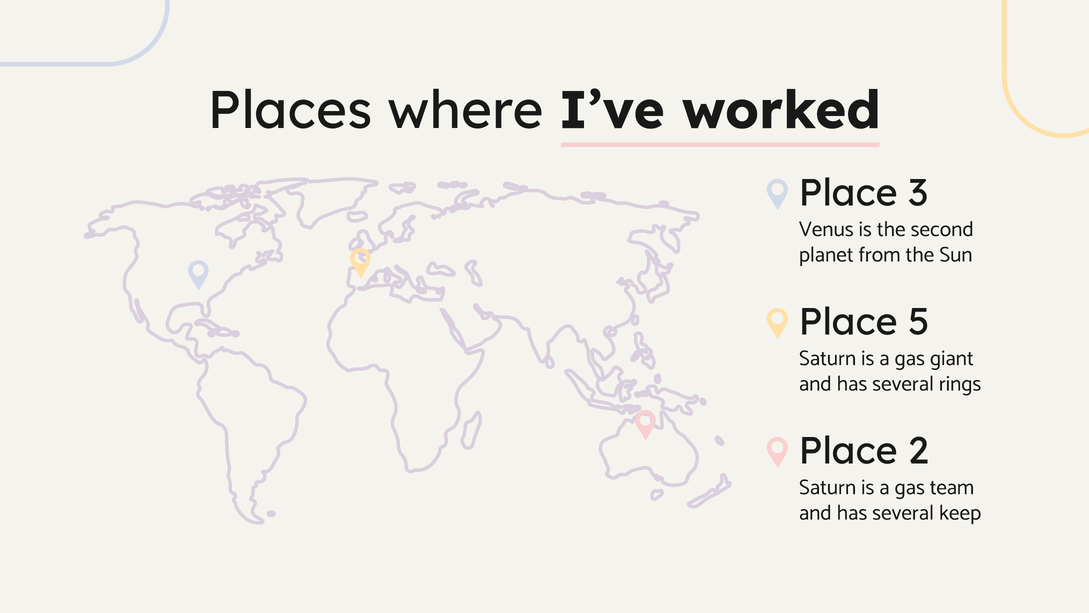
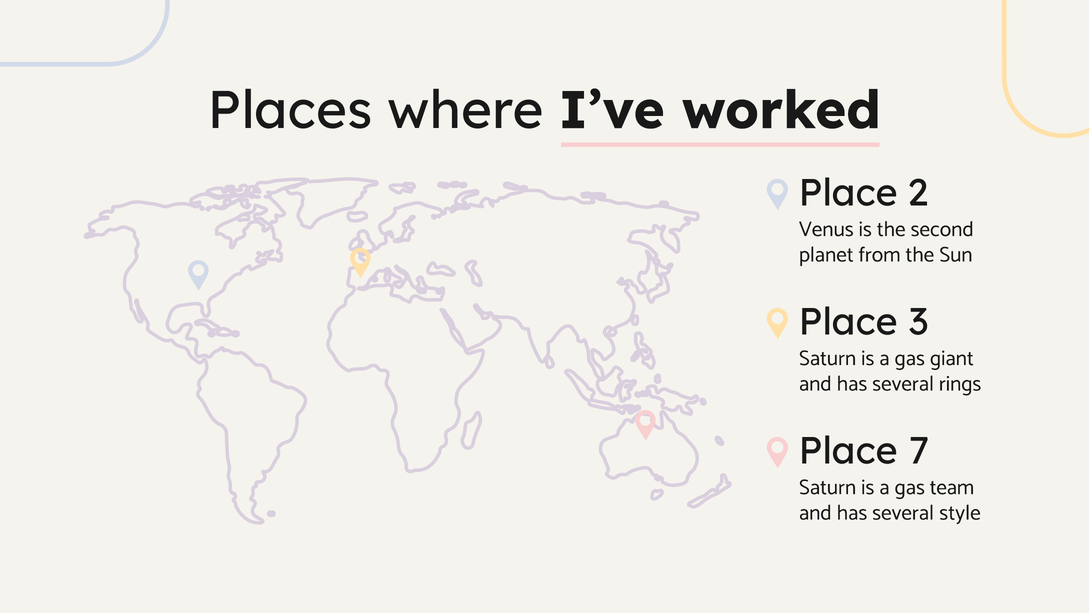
3: 3 -> 2
5: 5 -> 3
2: 2 -> 7
keep: keep -> style
